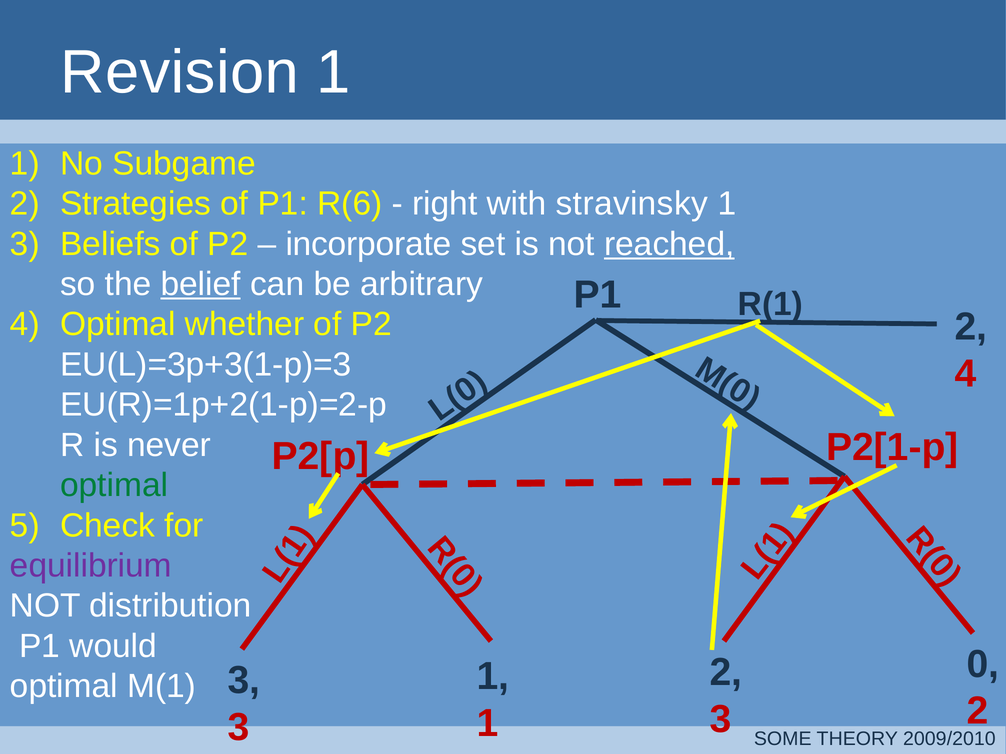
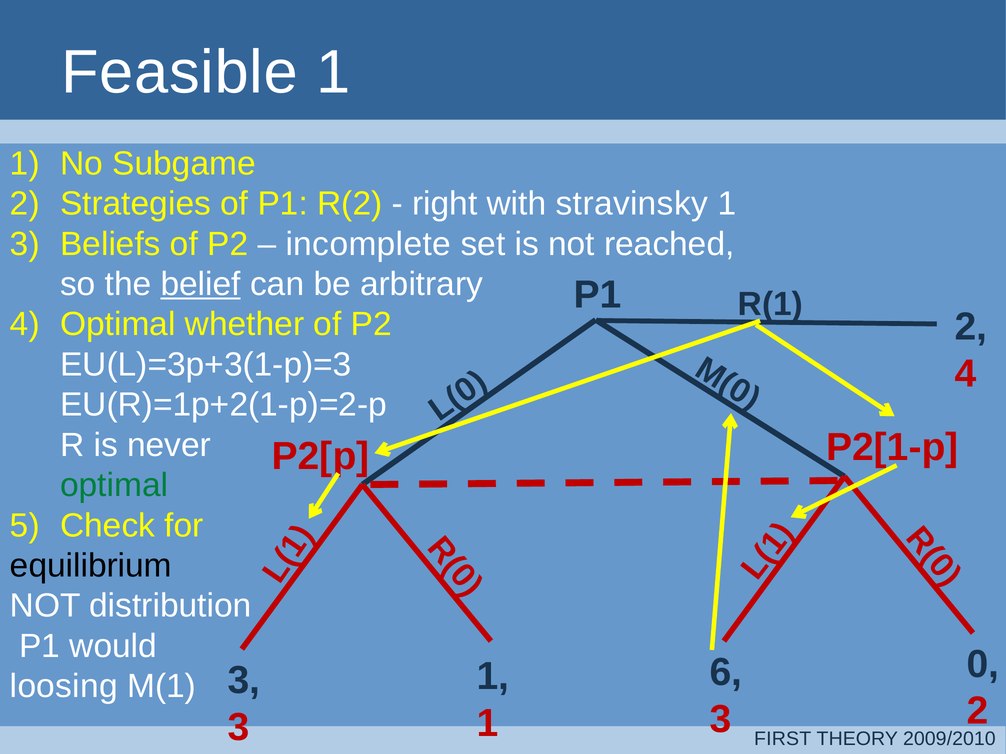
Revision: Revision -> Feasible
R(6: R(6 -> R(2
incorporate: incorporate -> incomplete
reached underline: present -> none
equilibrium colour: purple -> black
2 at (726, 673): 2 -> 6
optimal at (64, 687): optimal -> loosing
SOME: SOME -> FIRST
